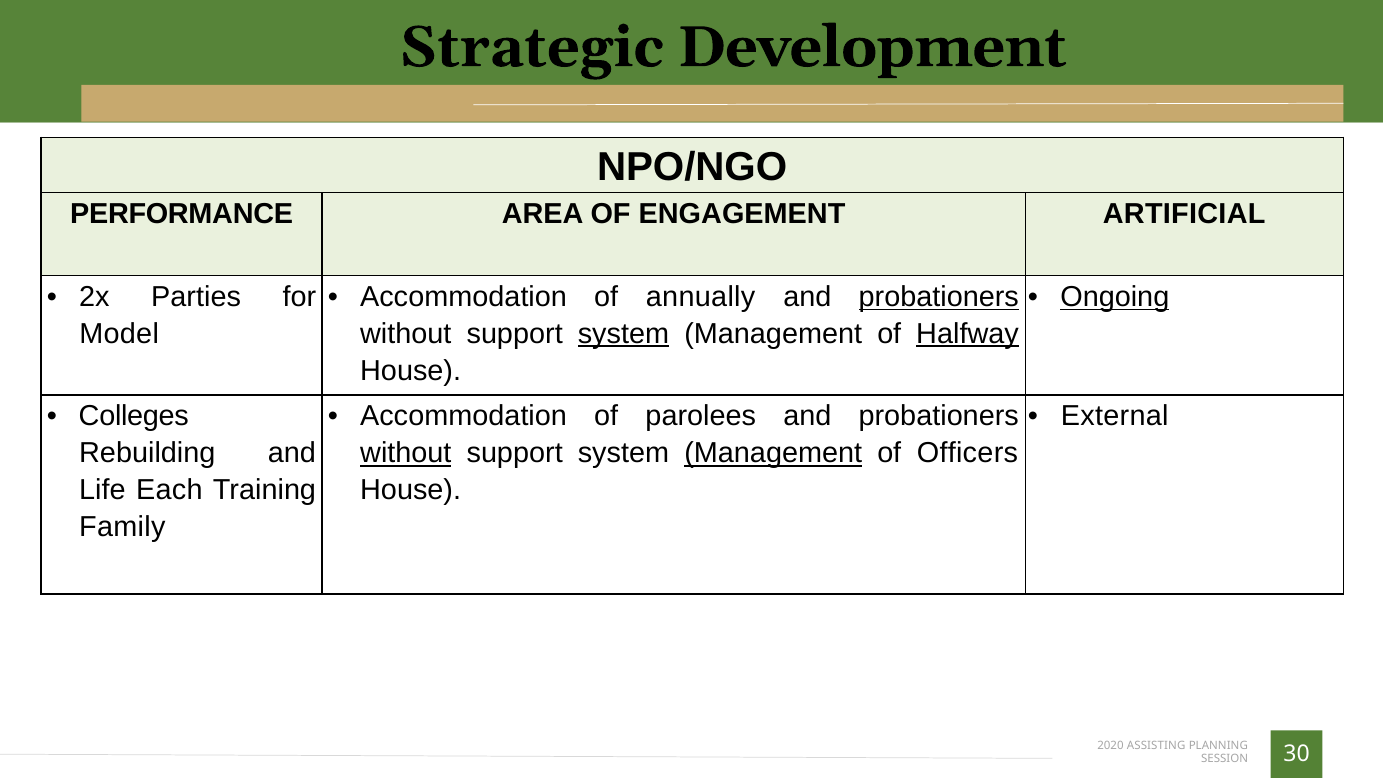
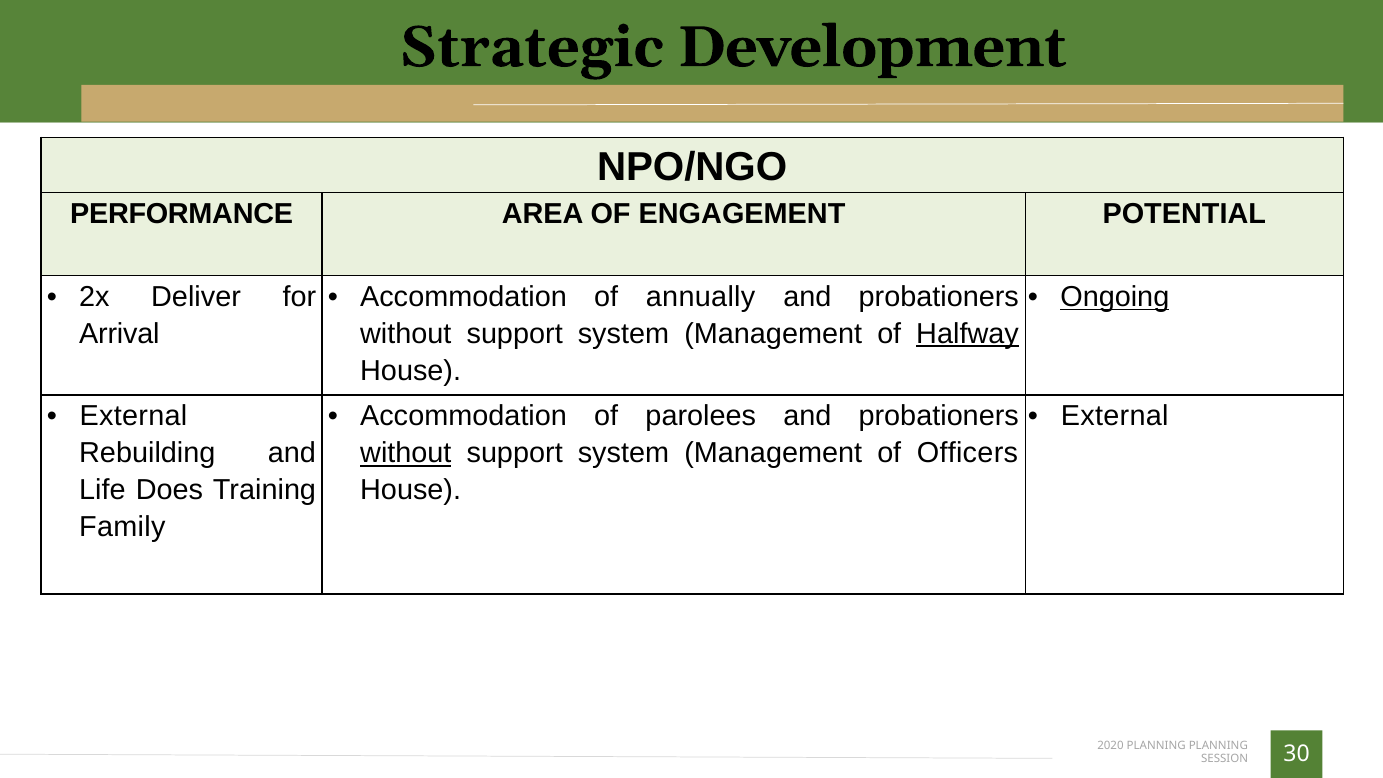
ARTIFICIAL: ARTIFICIAL -> POTENTIAL
Parties: Parties -> Deliver
probationers at (939, 297) underline: present -> none
Model: Model -> Arrival
system at (623, 334) underline: present -> none
Colleges at (134, 416): Colleges -> External
Management at (773, 453) underline: present -> none
Each: Each -> Does
ASSISTING at (1156, 745): ASSISTING -> PLANNING
